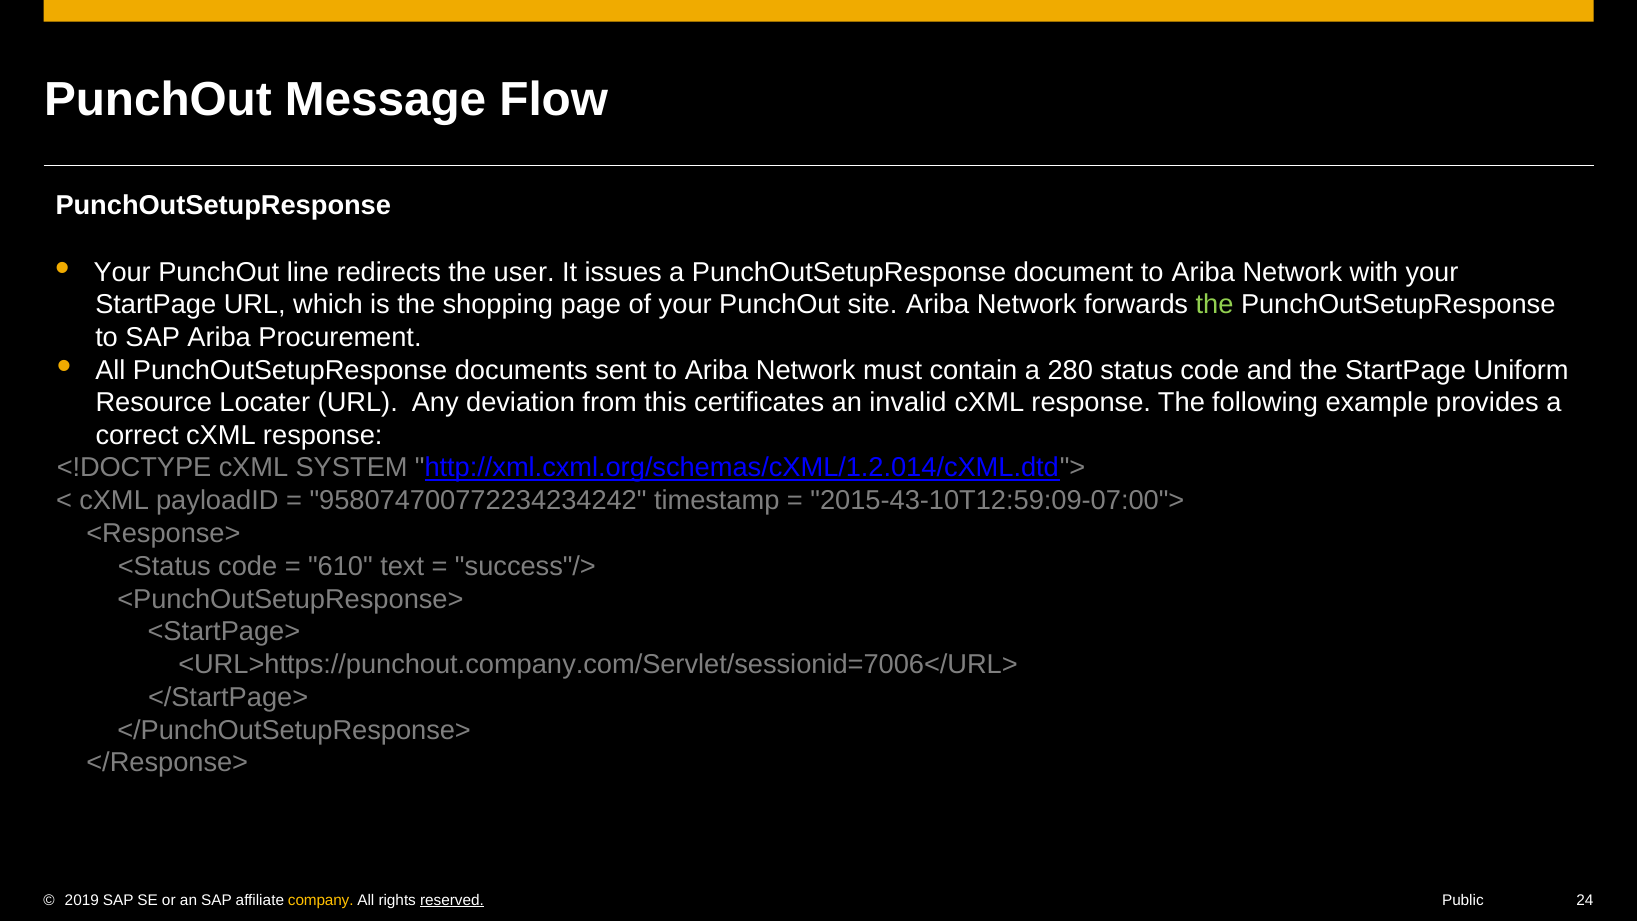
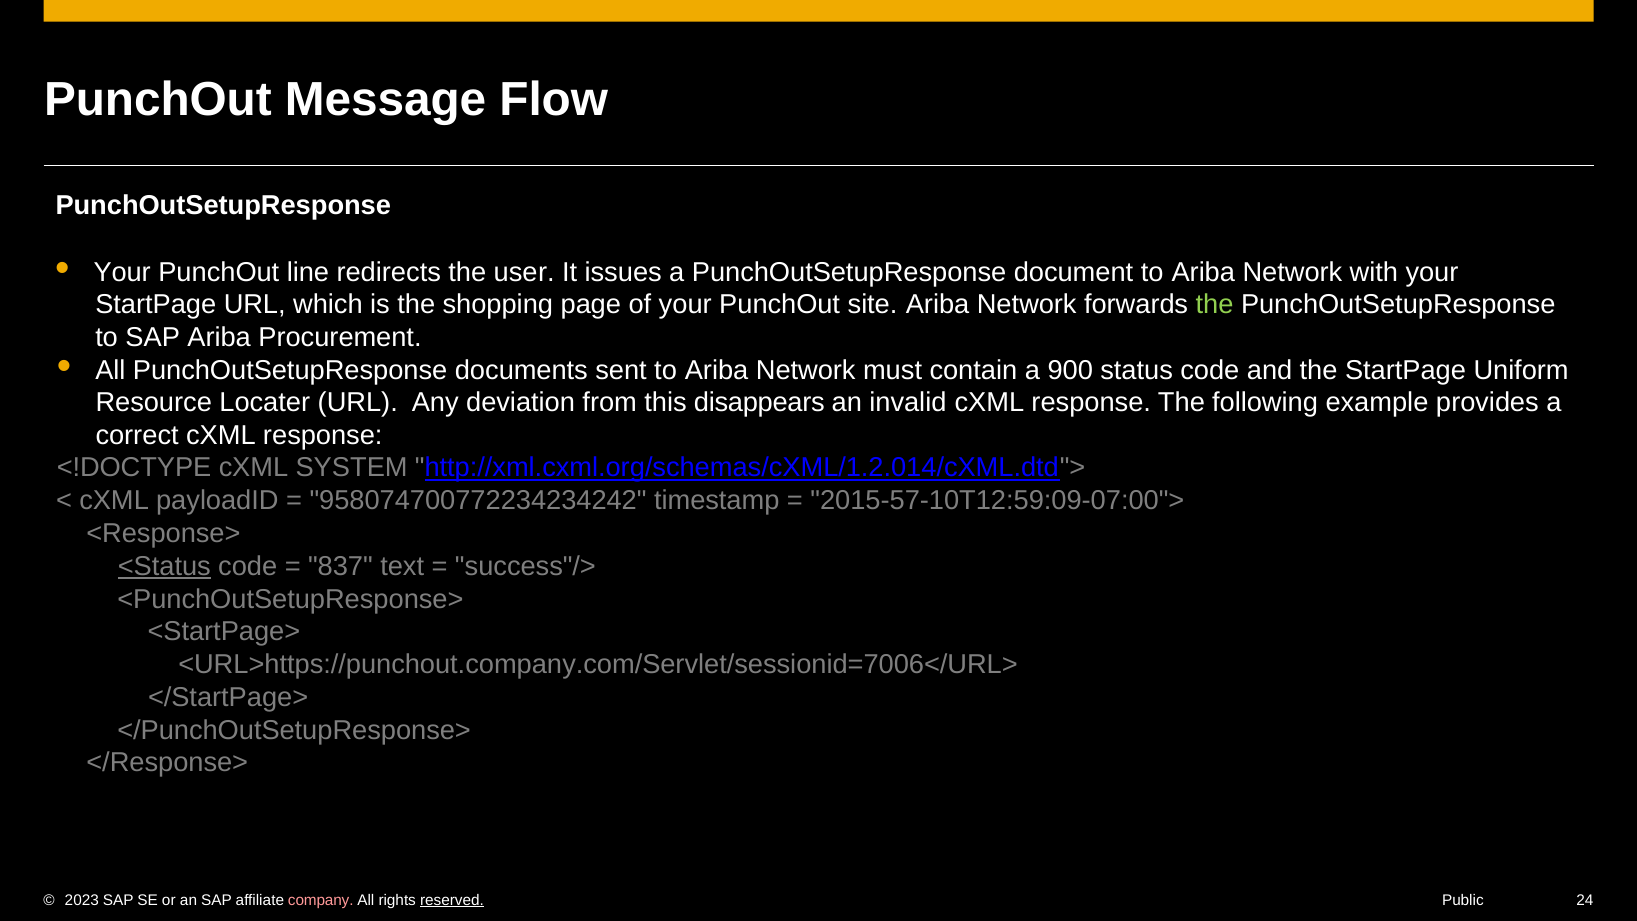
280: 280 -> 900
certificates: certificates -> disappears
2015-43-10T12:59:09-07:00">: 2015-43-10T12:59:09-07:00"> -> 2015-57-10T12:59:09-07:00">
<Status underline: none -> present
610: 610 -> 837
2019: 2019 -> 2023
company colour: yellow -> pink
